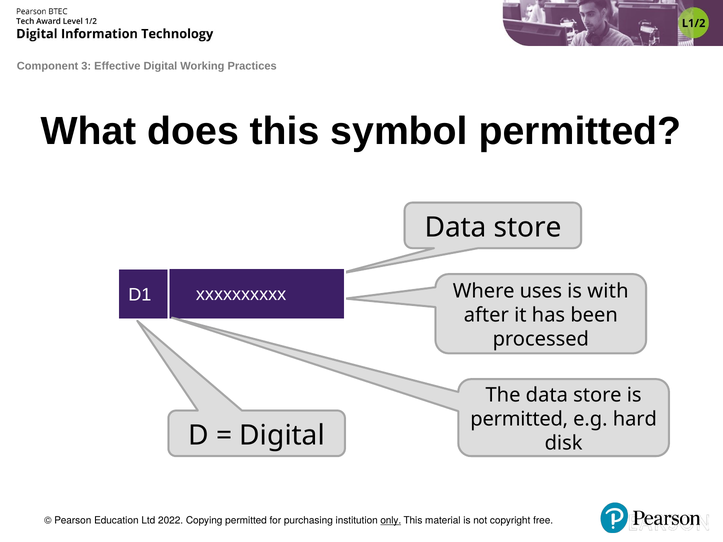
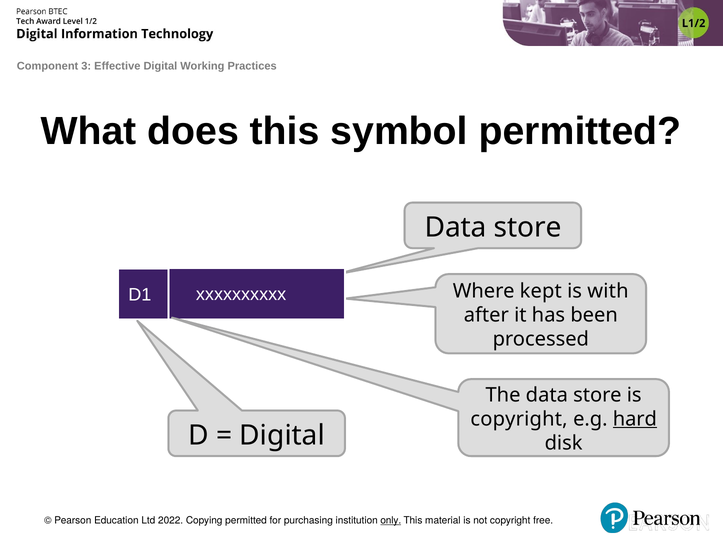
uses: uses -> kept
permitted at (519, 419): permitted -> copyright
hard underline: none -> present
